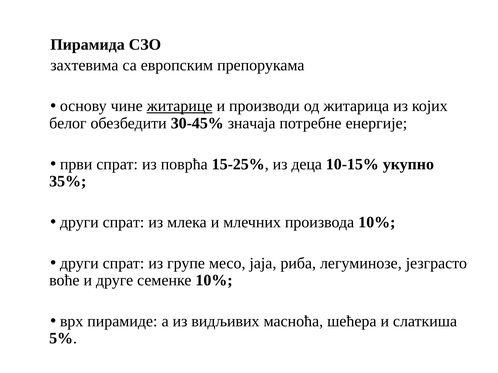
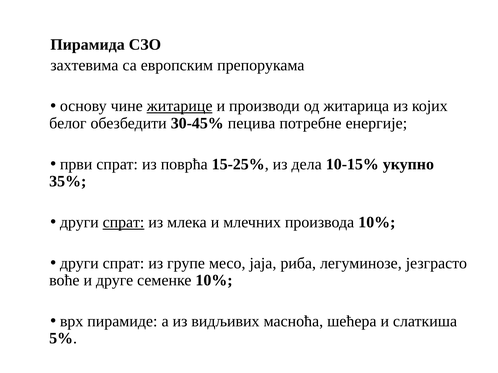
значаја: значаја -> пецива
деца: деца -> дела
спрат at (124, 222) underline: none -> present
